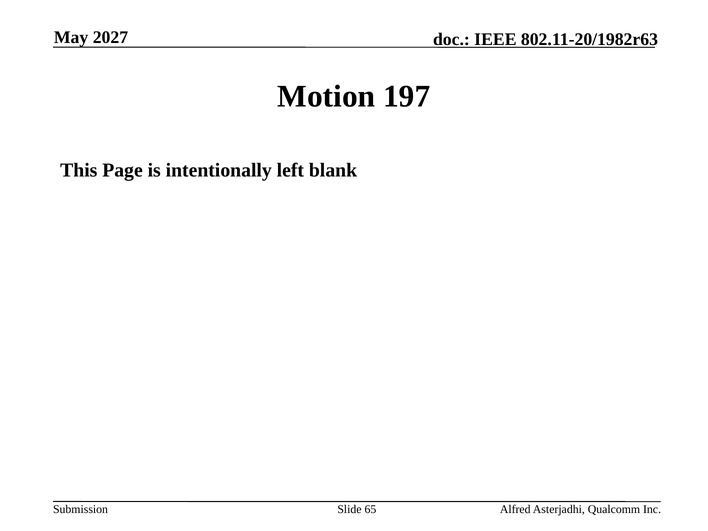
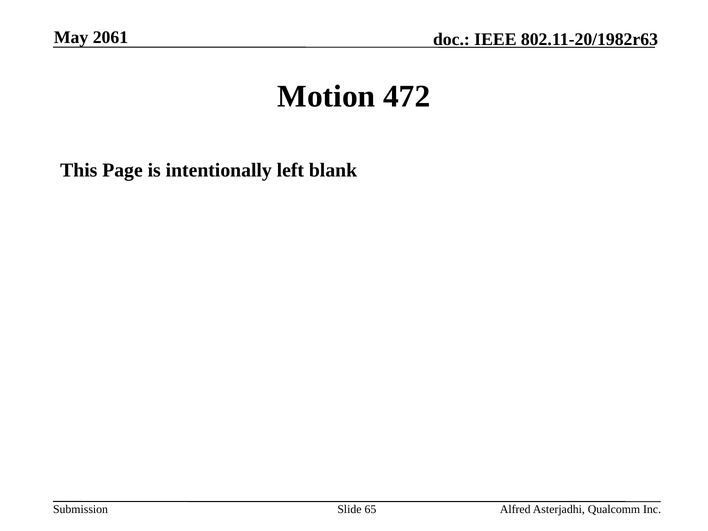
2027: 2027 -> 2061
197: 197 -> 472
